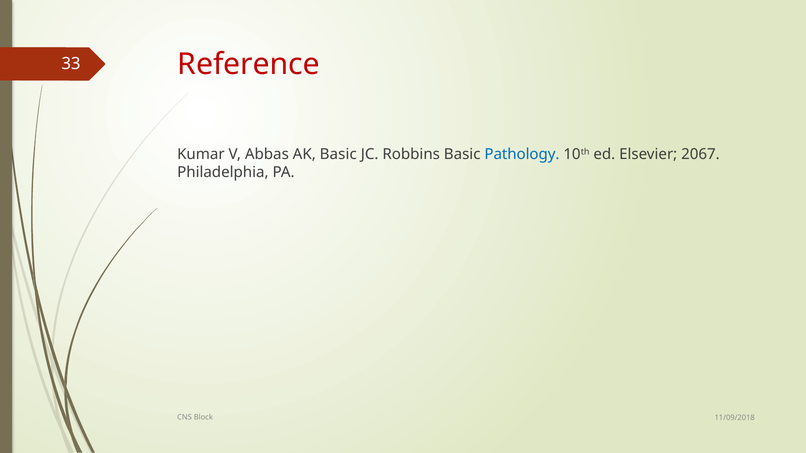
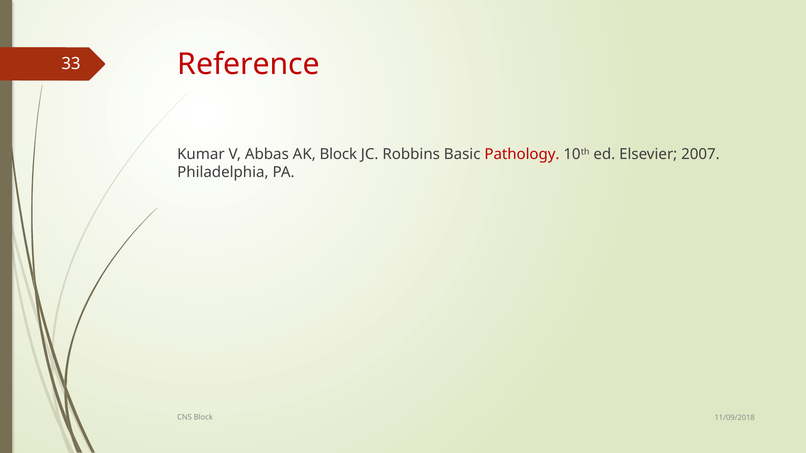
AK Basic: Basic -> Block
Pathology colour: blue -> red
2067: 2067 -> 2007
